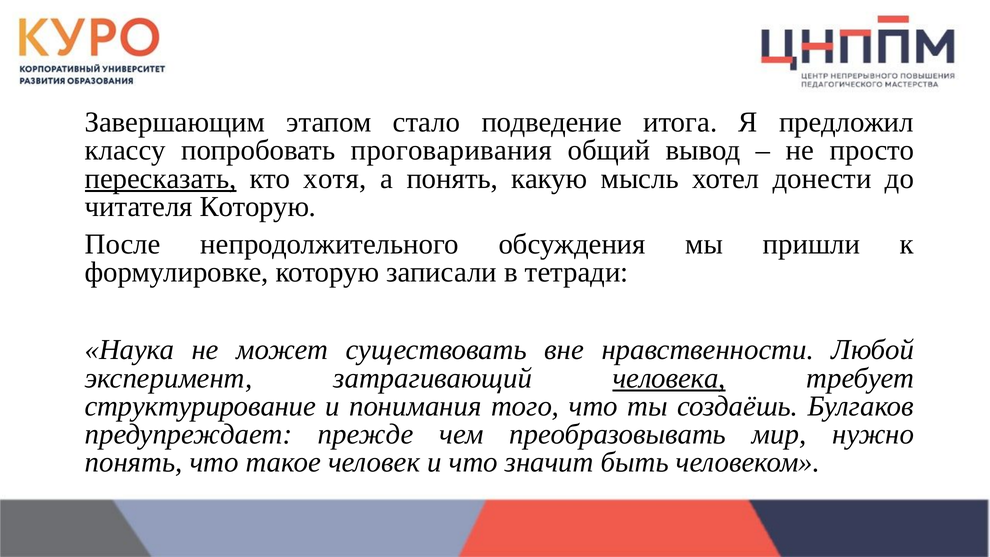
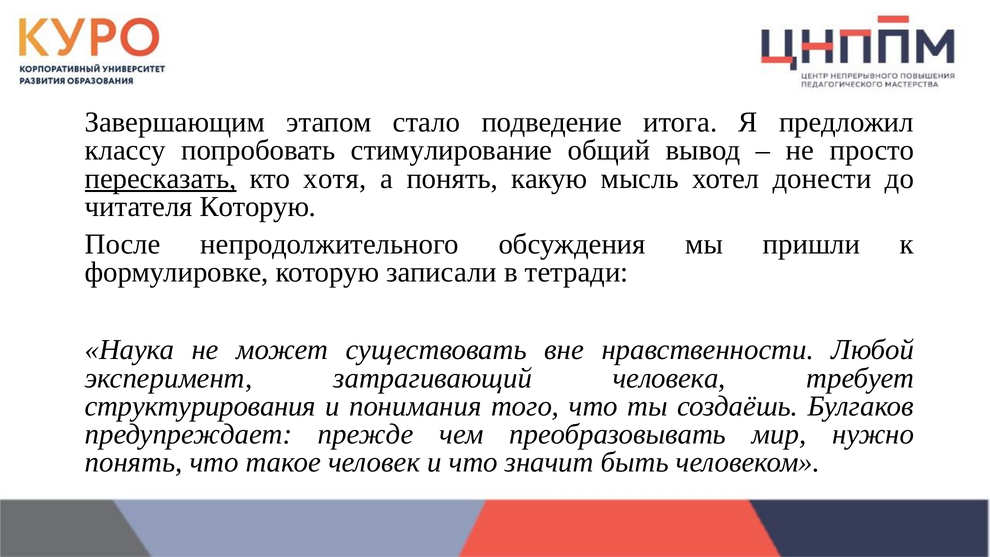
проговаривания: проговаривания -> стимулирование
человека underline: present -> none
структурирование: структурирование -> структурирования
